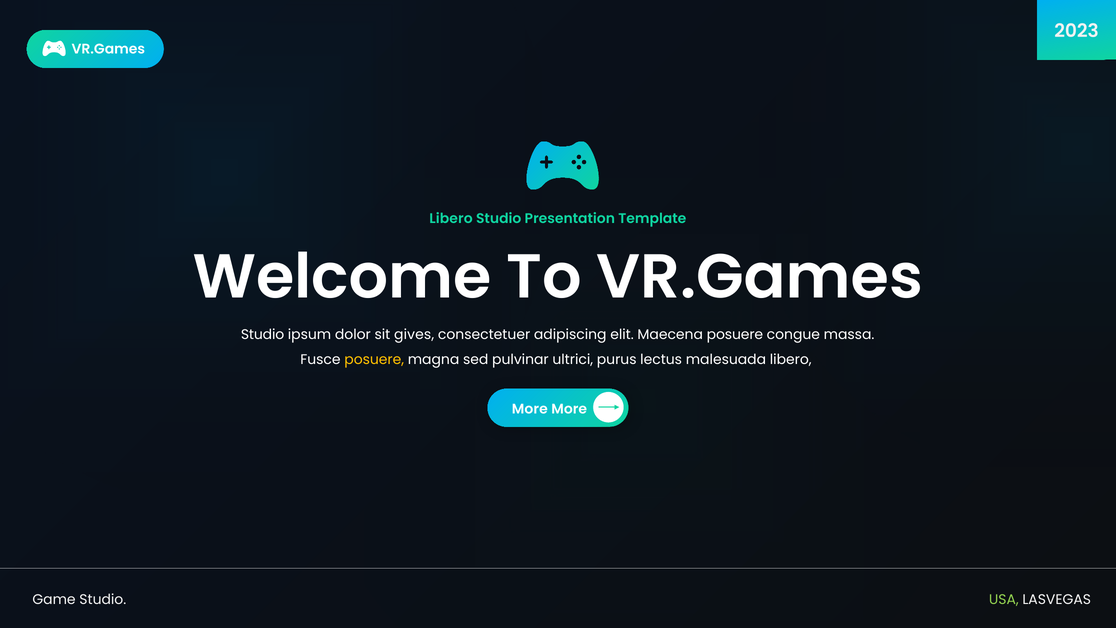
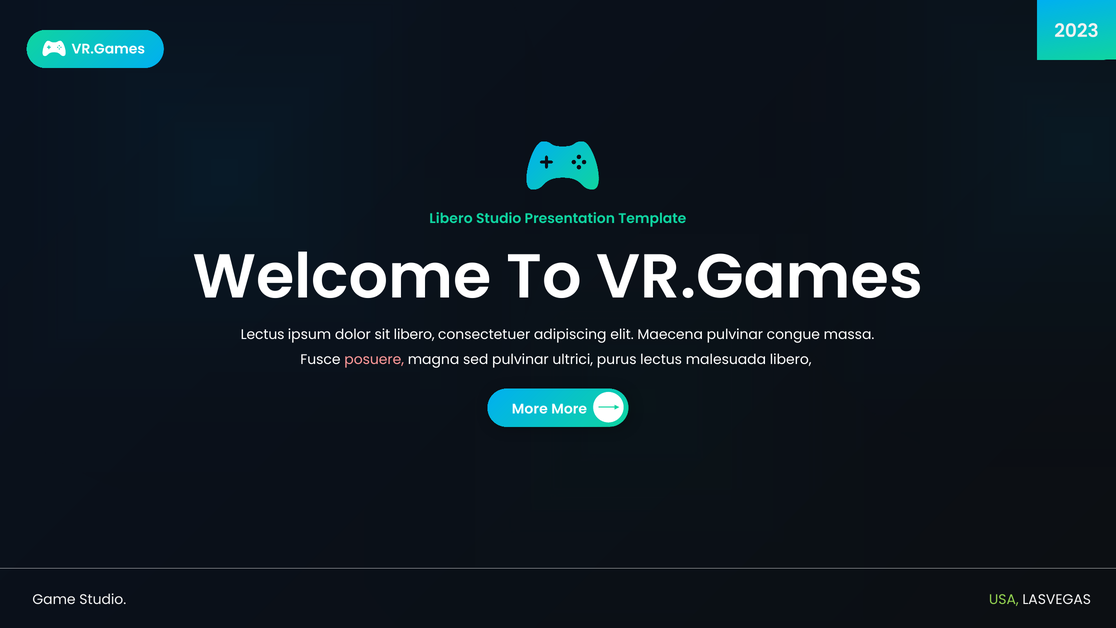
Studio at (263, 334): Studio -> Lectus
sit gives: gives -> libero
posuere at (735, 334): posuere -> pulvinar
posuere at (374, 359) colour: yellow -> pink
